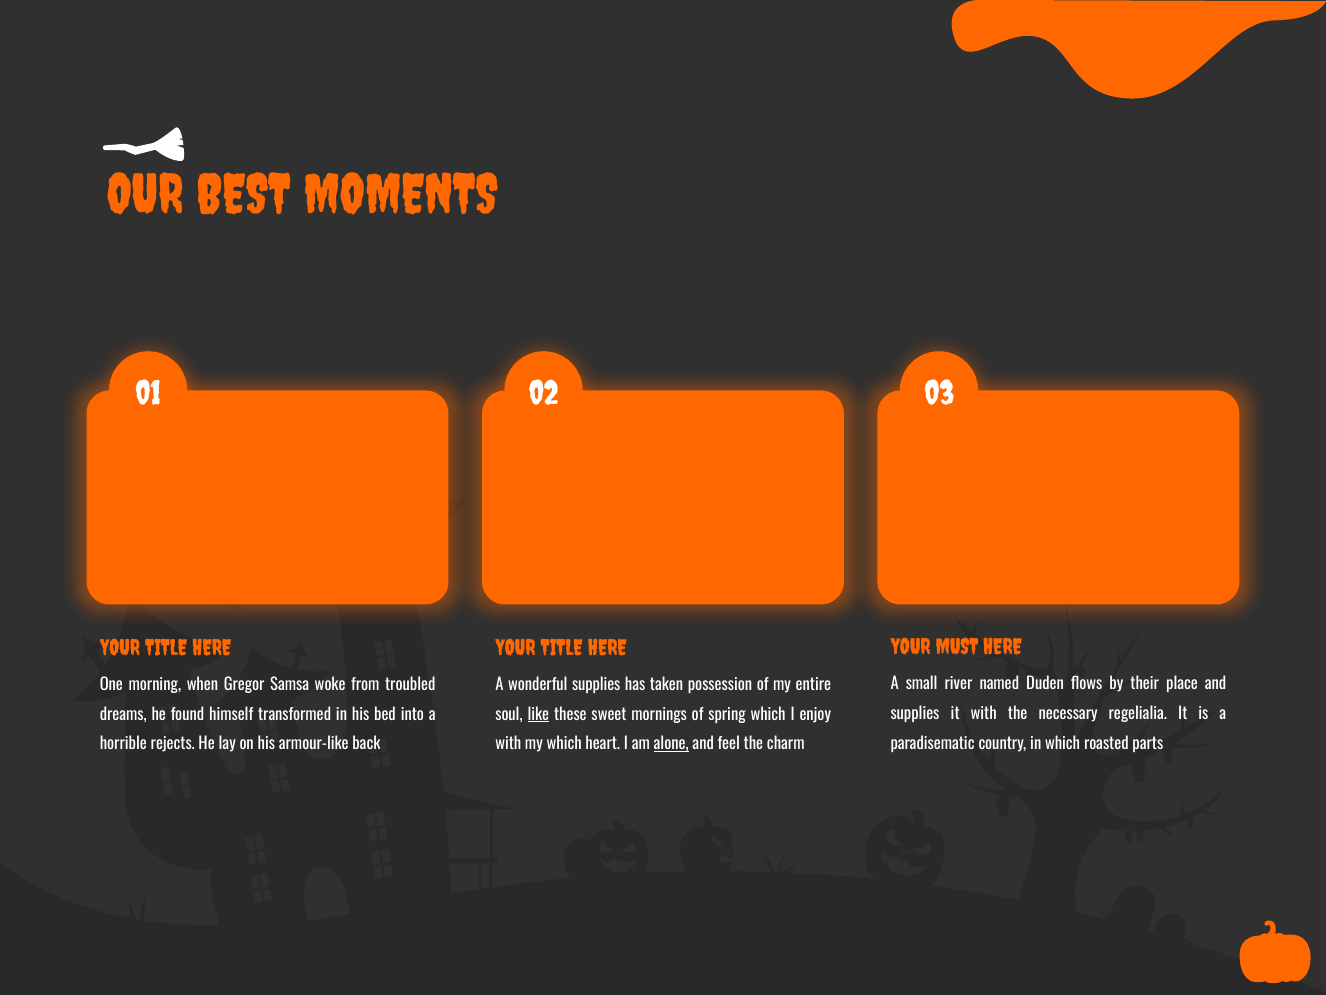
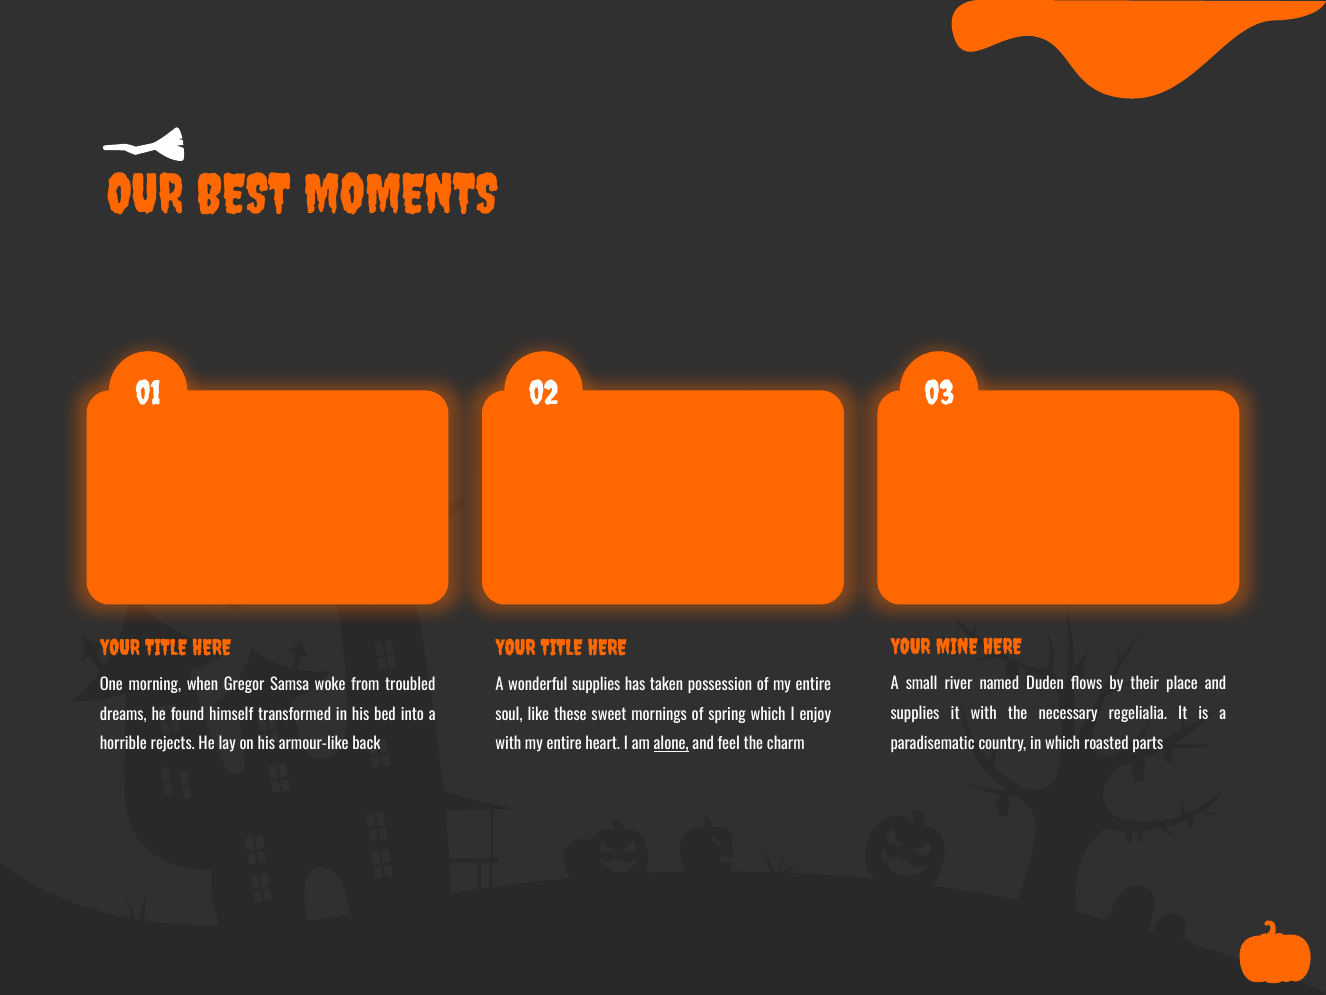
MUST: MUST -> MINE
like underline: present -> none
with my which: which -> entire
